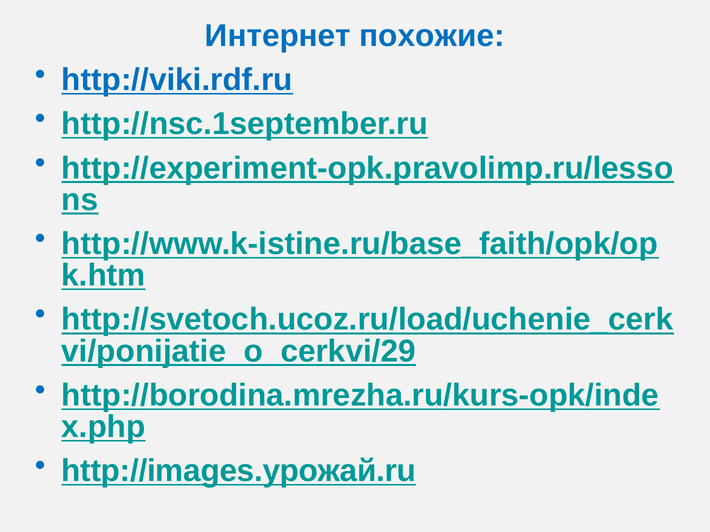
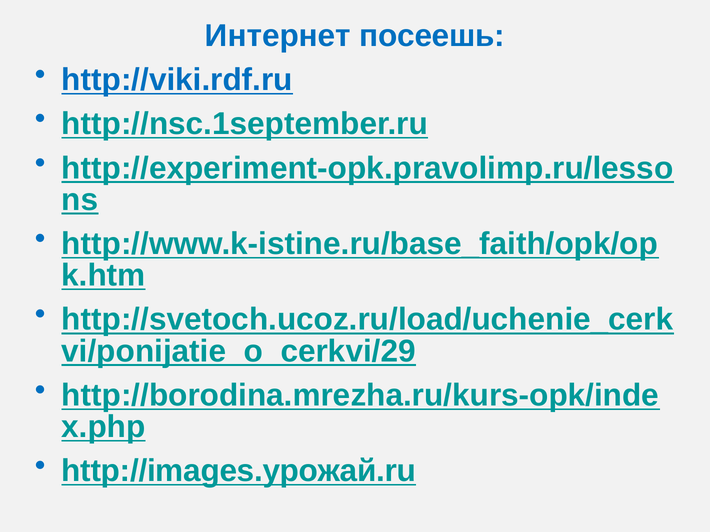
похожие: похожие -> посеешь
